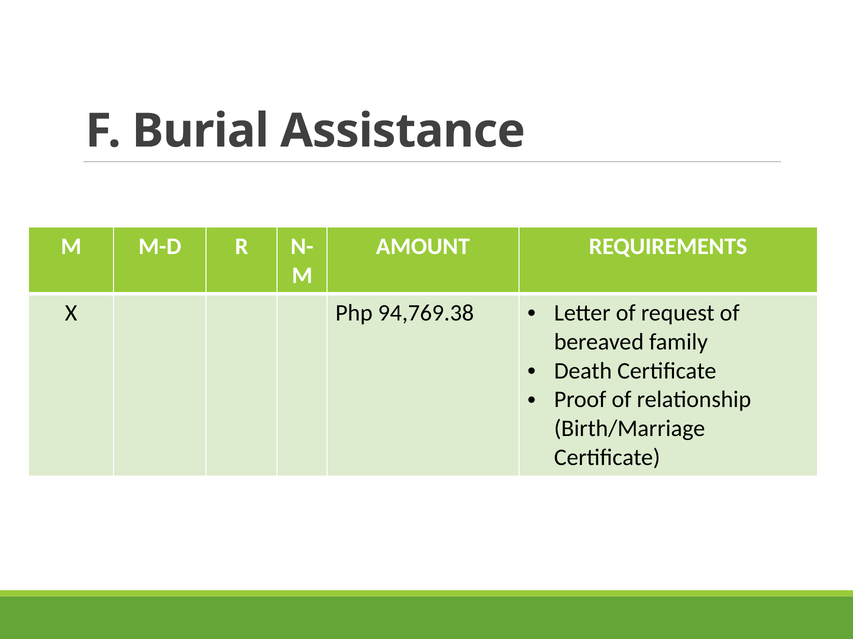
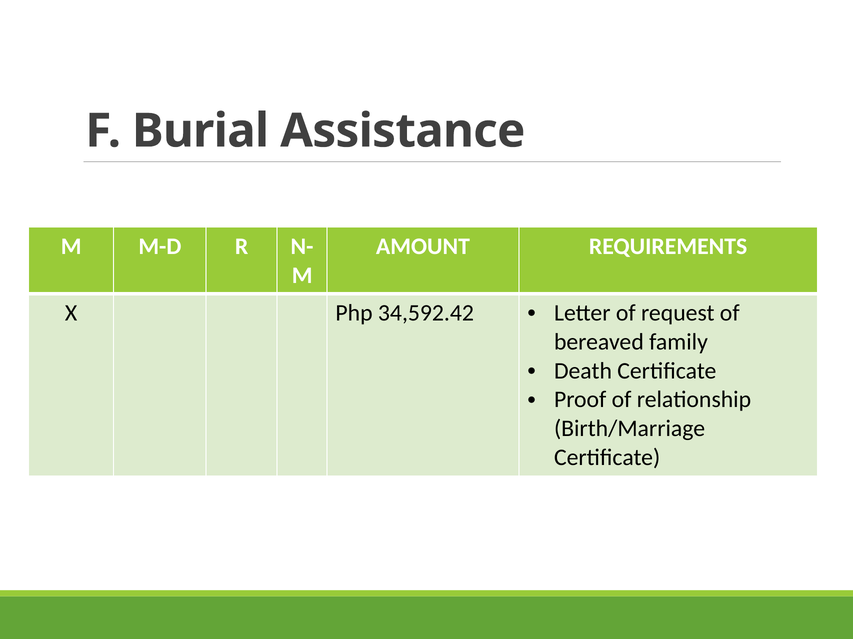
94,769.38: 94,769.38 -> 34,592.42
